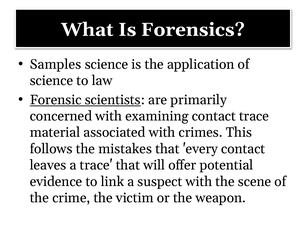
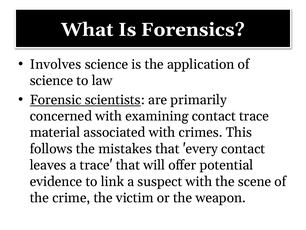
Samples: Samples -> Involves
